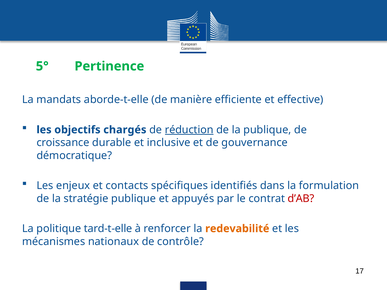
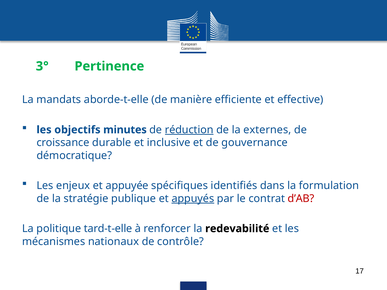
5°: 5° -> 3°
chargés: chargés -> minutes
la publique: publique -> externes
contacts: contacts -> appuyée
appuyés underline: none -> present
redevabilité colour: orange -> black
